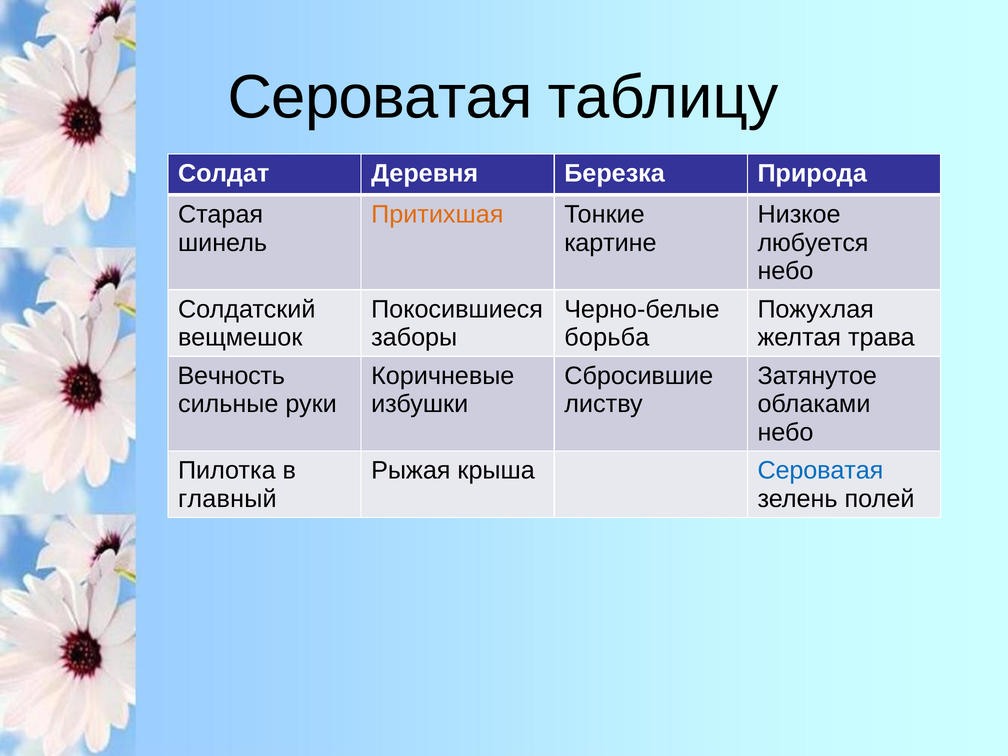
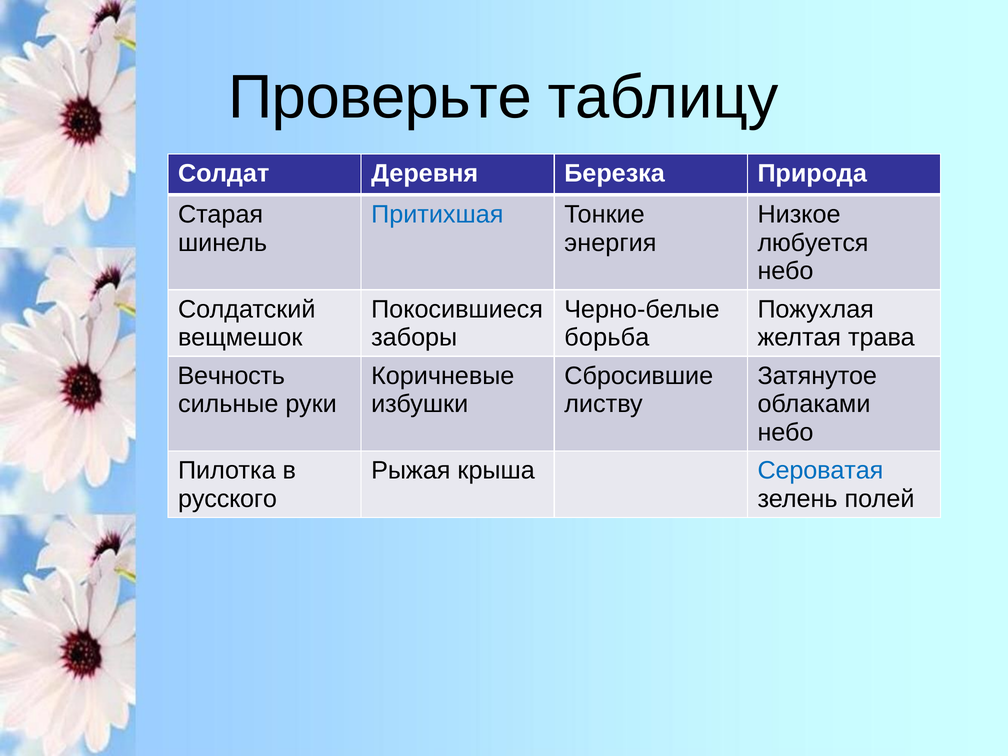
Сероватая at (380, 98): Сероватая -> Проверьте
Притихшая colour: orange -> blue
картине: картине -> энергия
главный: главный -> русского
